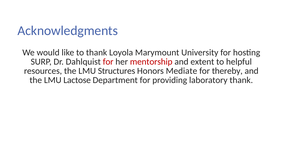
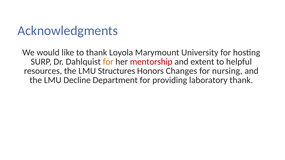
for at (108, 62) colour: red -> orange
Mediate: Mediate -> Changes
thereby: thereby -> nursing
Lactose: Lactose -> Decline
